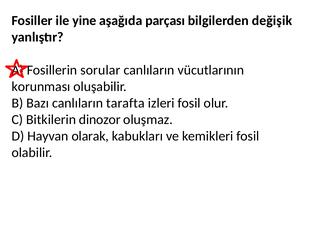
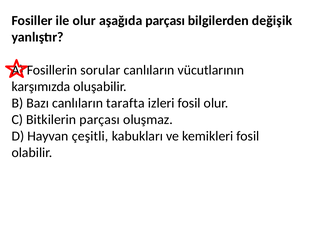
ile yine: yine -> olur
korunması: korunması -> karşımızda
Bitkilerin dinozor: dinozor -> parçası
olarak: olarak -> çeşitli
